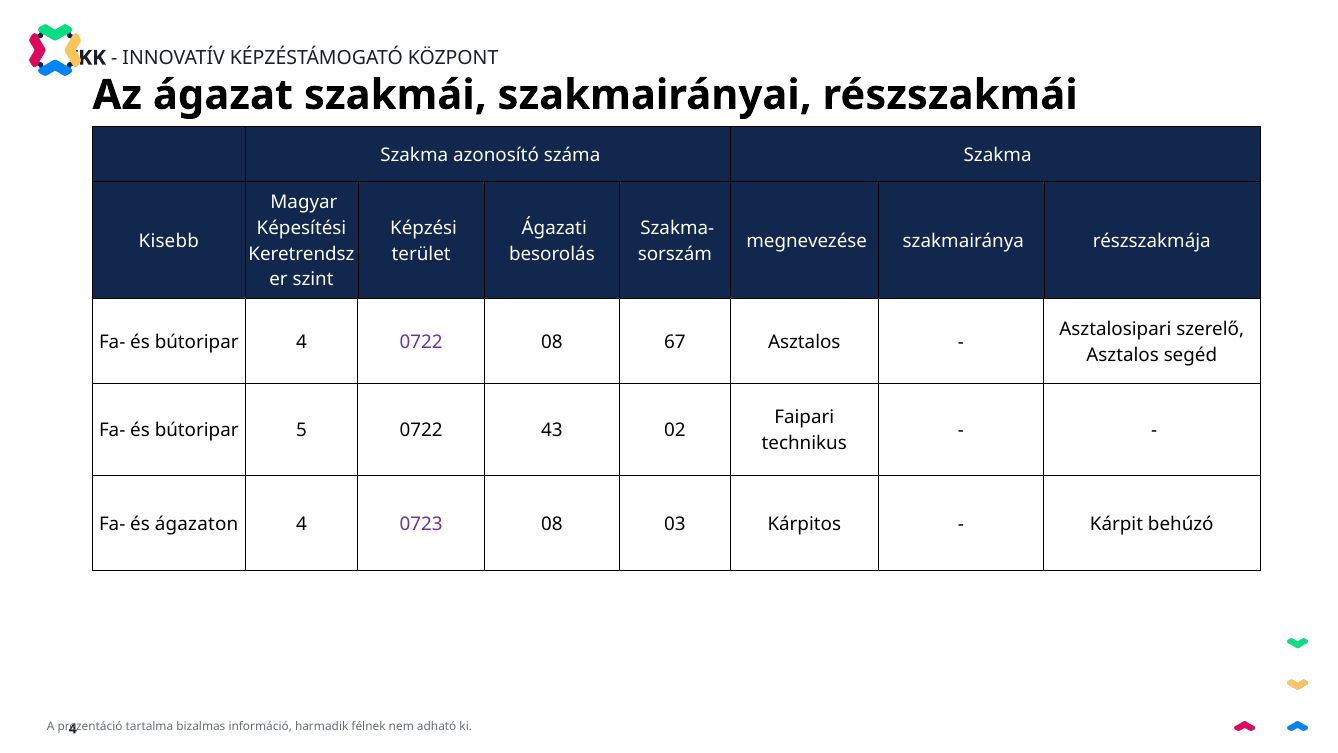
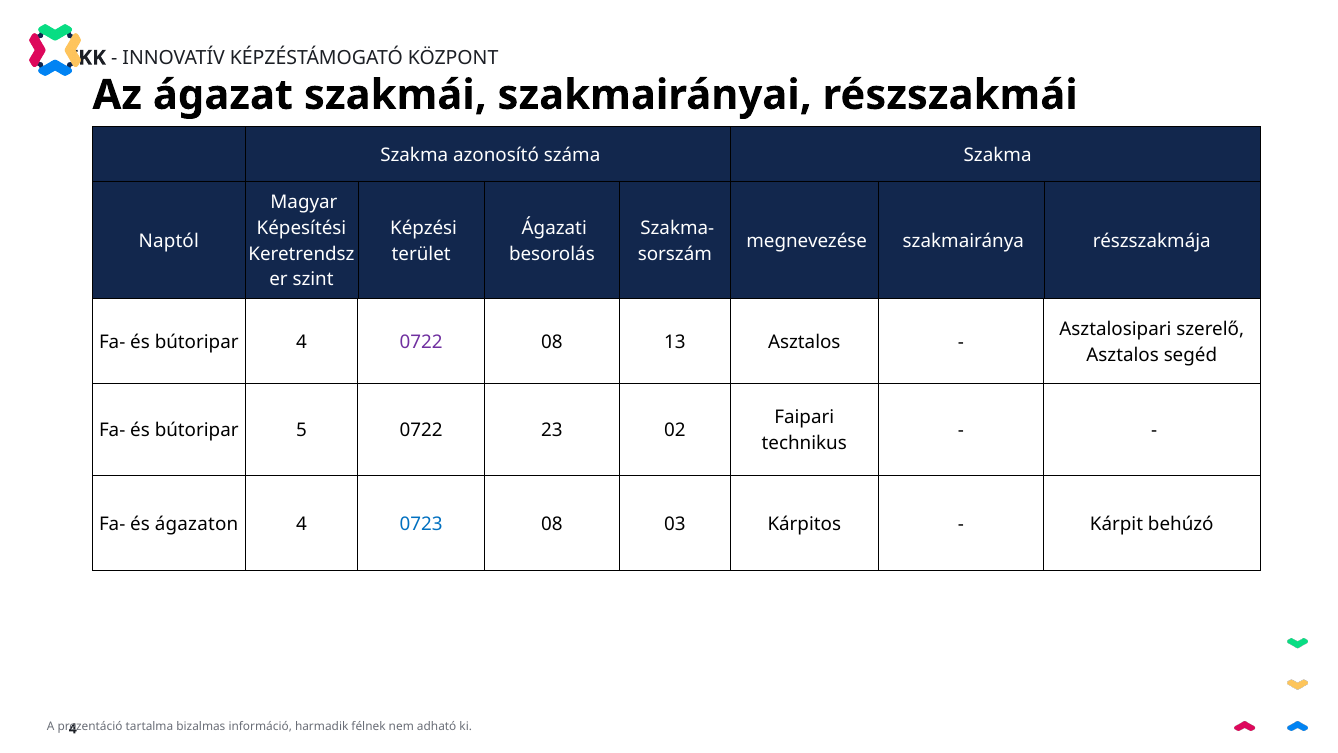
Kisebb: Kisebb -> Naptól
67: 67 -> 13
43: 43 -> 23
0723 colour: purple -> blue
